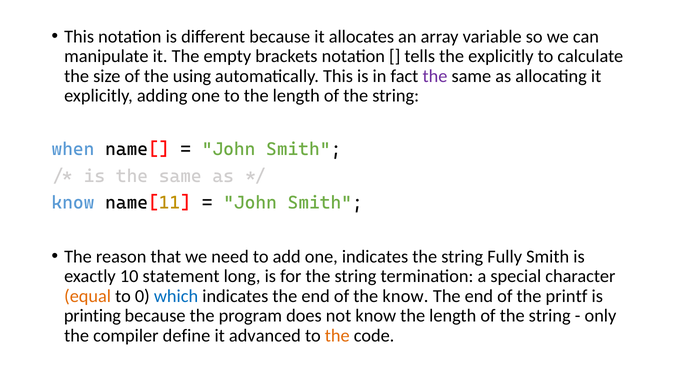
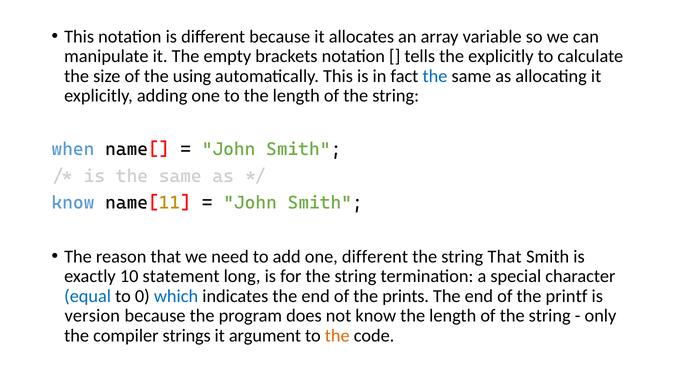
the at (435, 76) colour: purple -> blue
one indicates: indicates -> different
string Fully: Fully -> That
equal colour: orange -> blue
the know: know -> prints
printing: printing -> version
define: define -> strings
advanced: advanced -> argument
